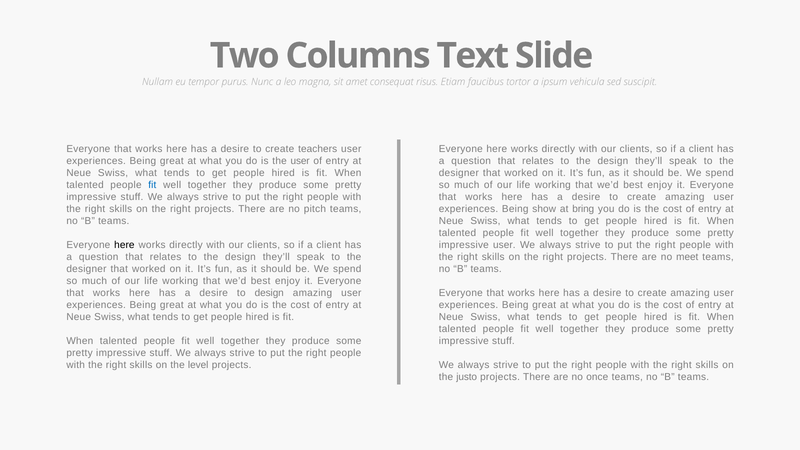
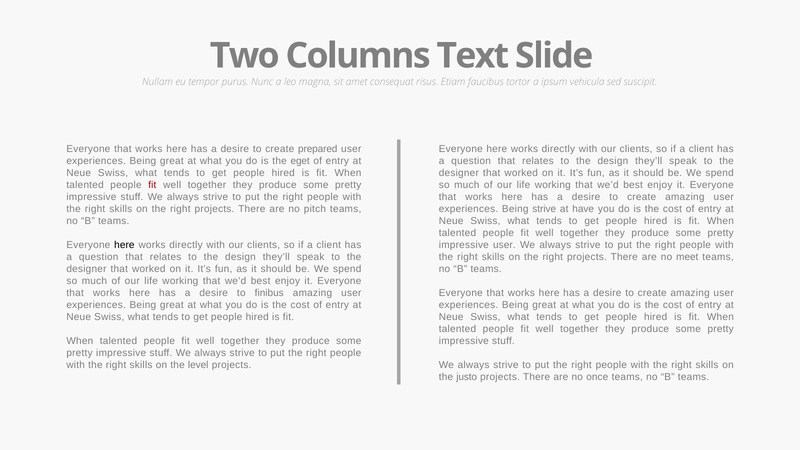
teachers: teachers -> prepared
the user: user -> eget
fit at (152, 185) colour: blue -> red
Being show: show -> strive
bring: bring -> have
to design: design -> finibus
